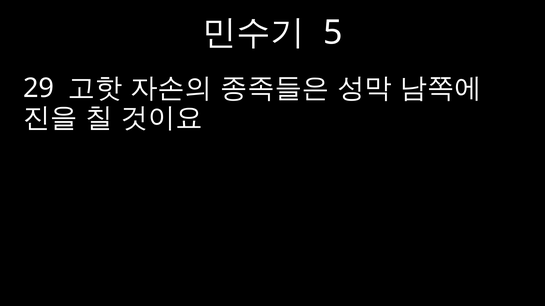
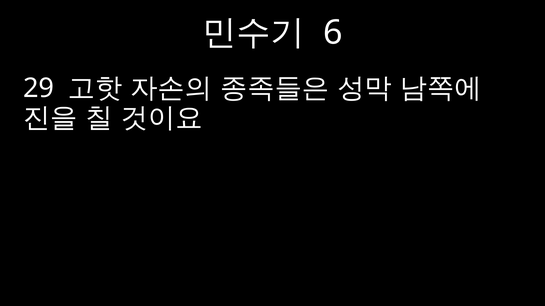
5: 5 -> 6
